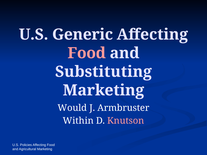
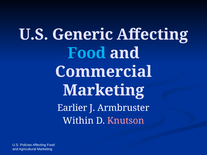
Food at (87, 53) colour: pink -> light blue
Substituting: Substituting -> Commercial
Would: Would -> Earlier
